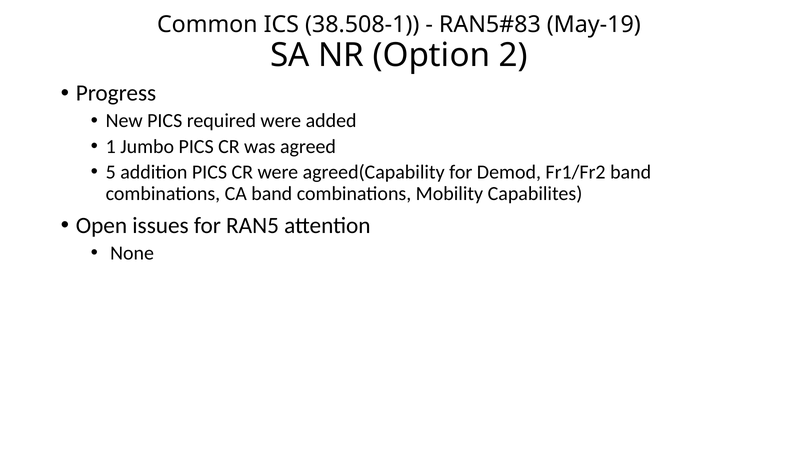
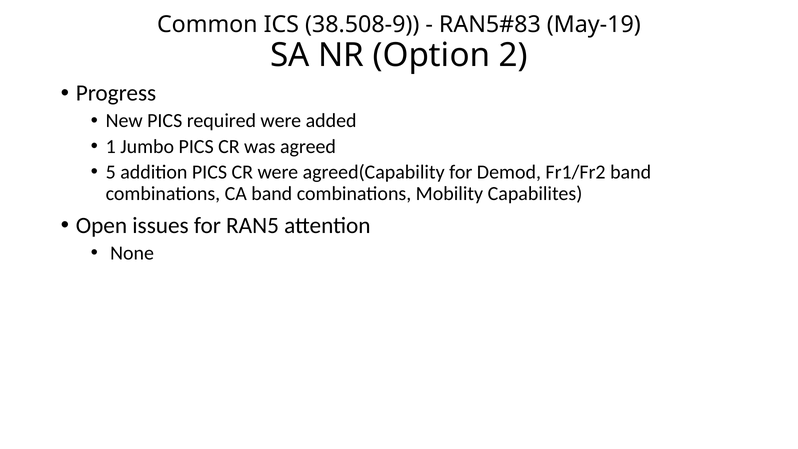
38.508-1: 38.508-1 -> 38.508-9
